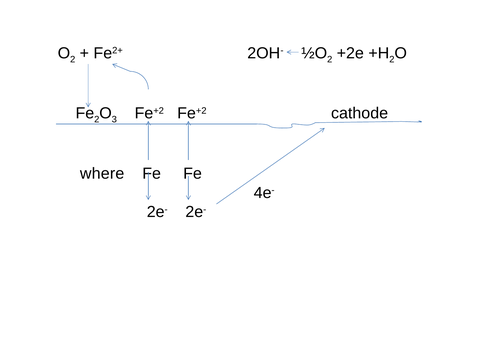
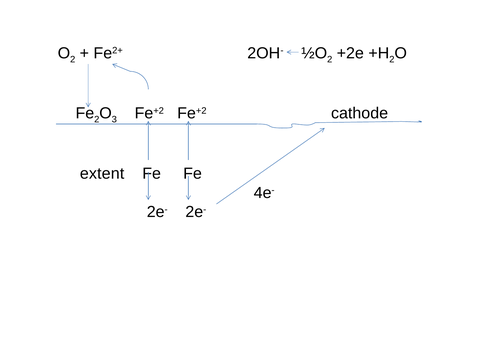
where: where -> extent
